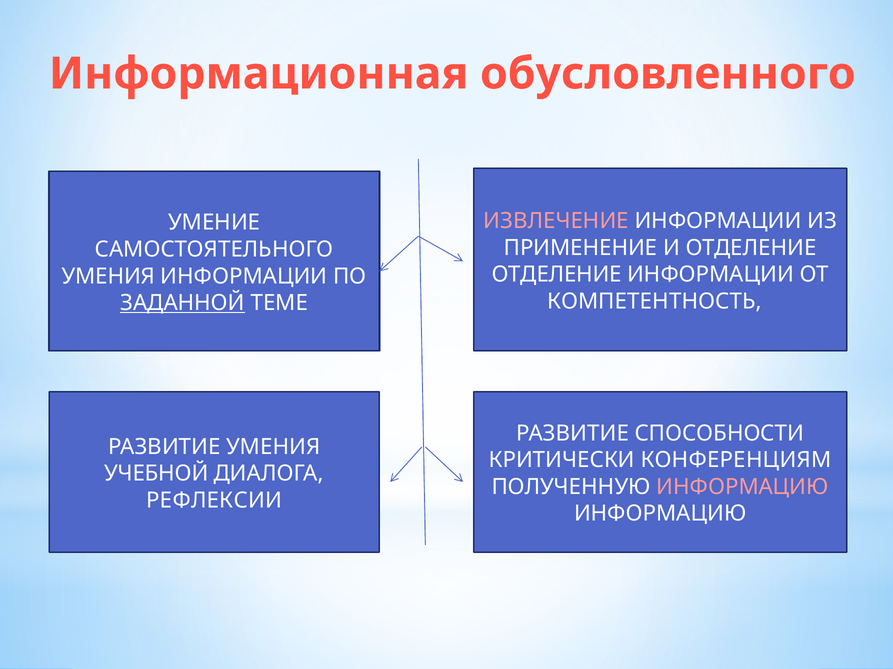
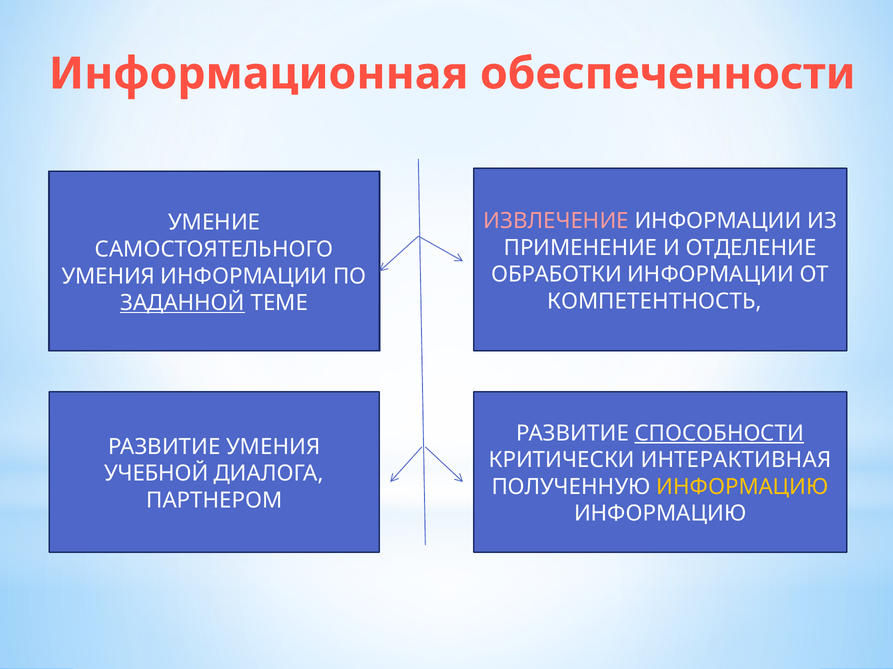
обусловленного: обусловленного -> обеспеченности
ОТДЕЛЕНИЕ at (557, 275): ОТДЕЛЕНИЕ -> ОБРАБОТКИ
СПОСОБНОСТИ underline: none -> present
КОНФЕРЕНЦИЯМ: КОНФЕРЕНЦИЯМ -> ИНТЕРАКТИВНАЯ
ИНФОРМАЦИЮ at (743, 487) colour: pink -> yellow
РЕФЛЕКСИИ: РЕФЛЕКСИИ -> ПАРТНЕРОМ
